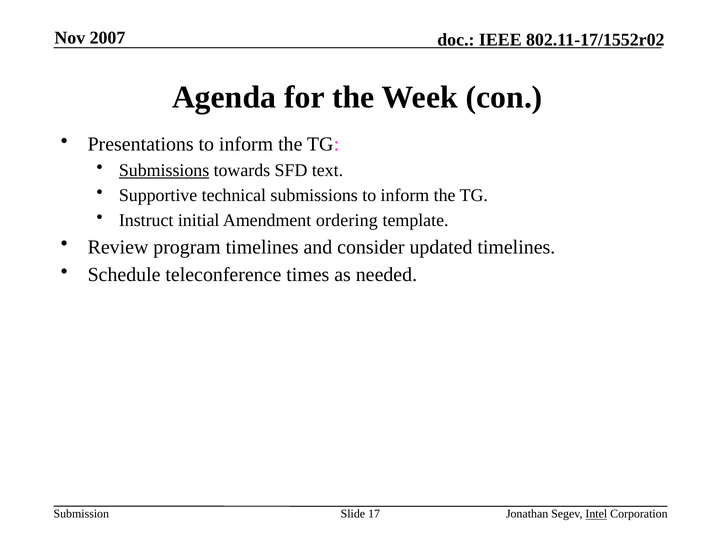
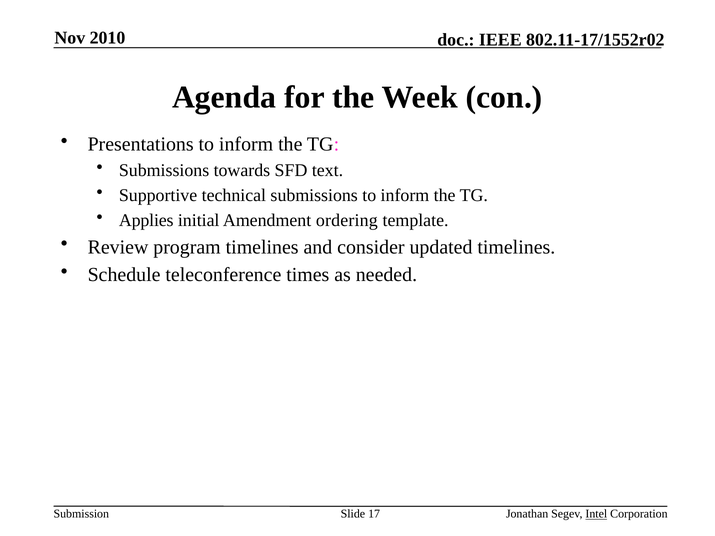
2007: 2007 -> 2010
Submissions at (164, 170) underline: present -> none
Instruct: Instruct -> Applies
